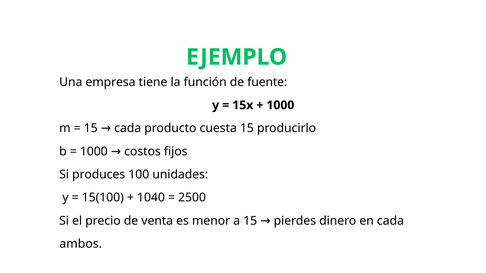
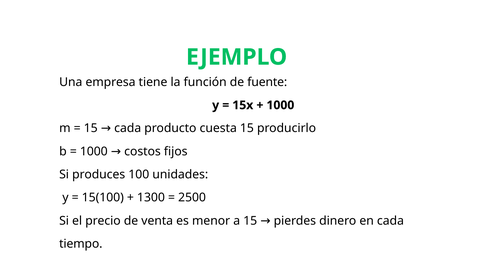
1040: 1040 -> 1300
ambos: ambos -> tiempo
